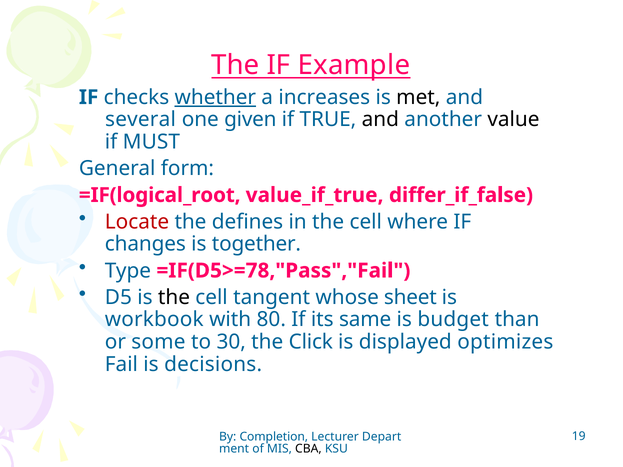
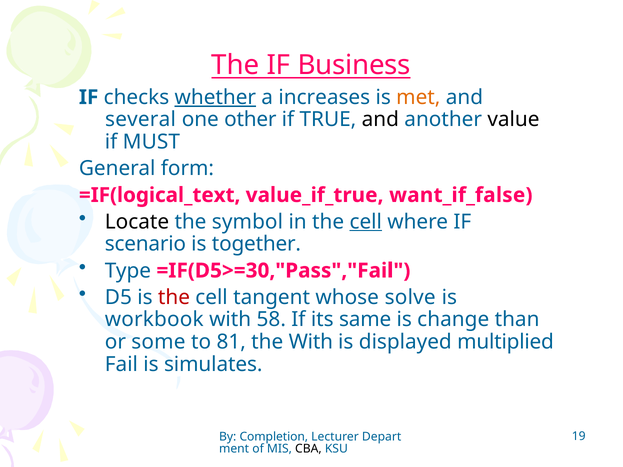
Example: Example -> Business
met colour: black -> orange
given: given -> other
=IF(logical_root: =IF(logical_root -> =IF(logical_text
differ_if_false: differ_if_false -> want_if_false
Locate colour: red -> black
defines: defines -> symbol
cell at (366, 222) underline: none -> present
changes: changes -> scenario
=IF(D5>=78,"Pass","Fail: =IF(D5>=78,"Pass","Fail -> =IF(D5>=30,"Pass","Fail
the at (174, 297) colour: black -> red
sheet: sheet -> solve
80: 80 -> 58
budget: budget -> change
30: 30 -> 81
the Click: Click -> With
optimizes: optimizes -> multiplied
decisions: decisions -> simulates
